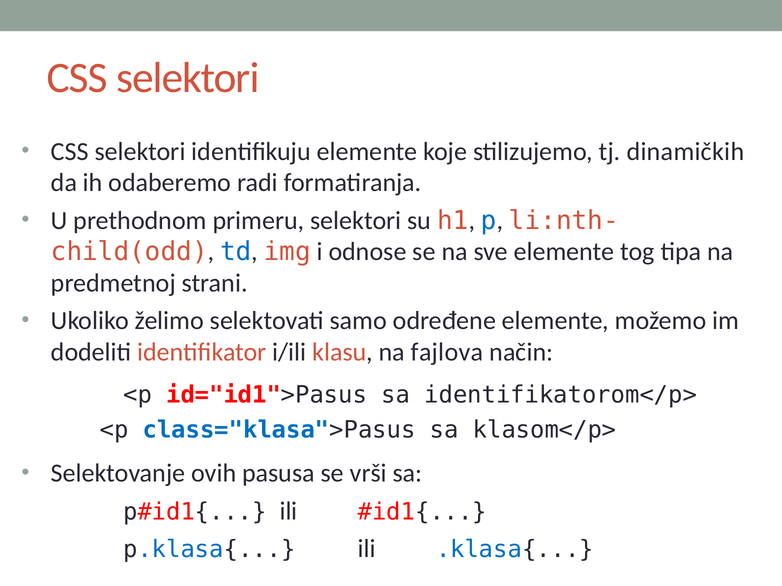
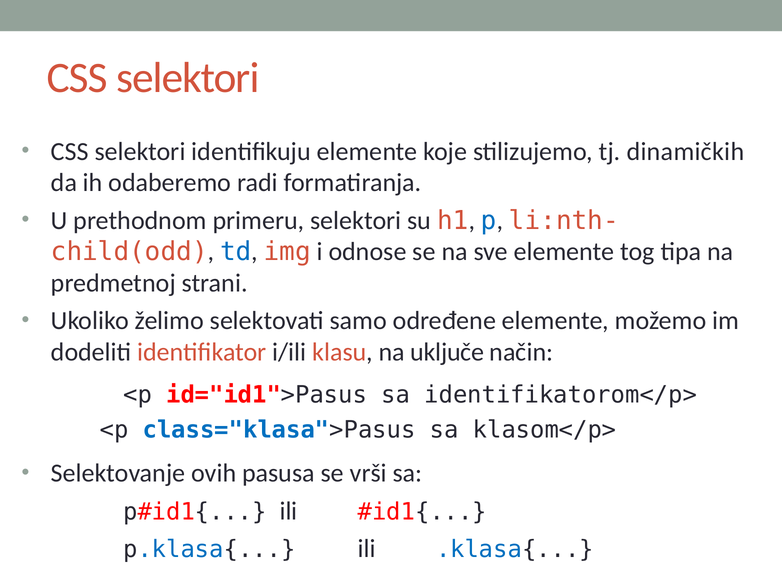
fajlova: fajlova -> uključe
